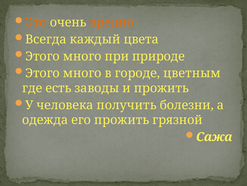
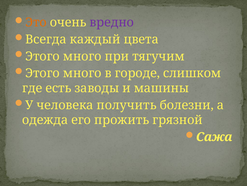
вредно colour: orange -> purple
природе: природе -> тягучим
цветным: цветным -> слишком
и прожить: прожить -> машины
